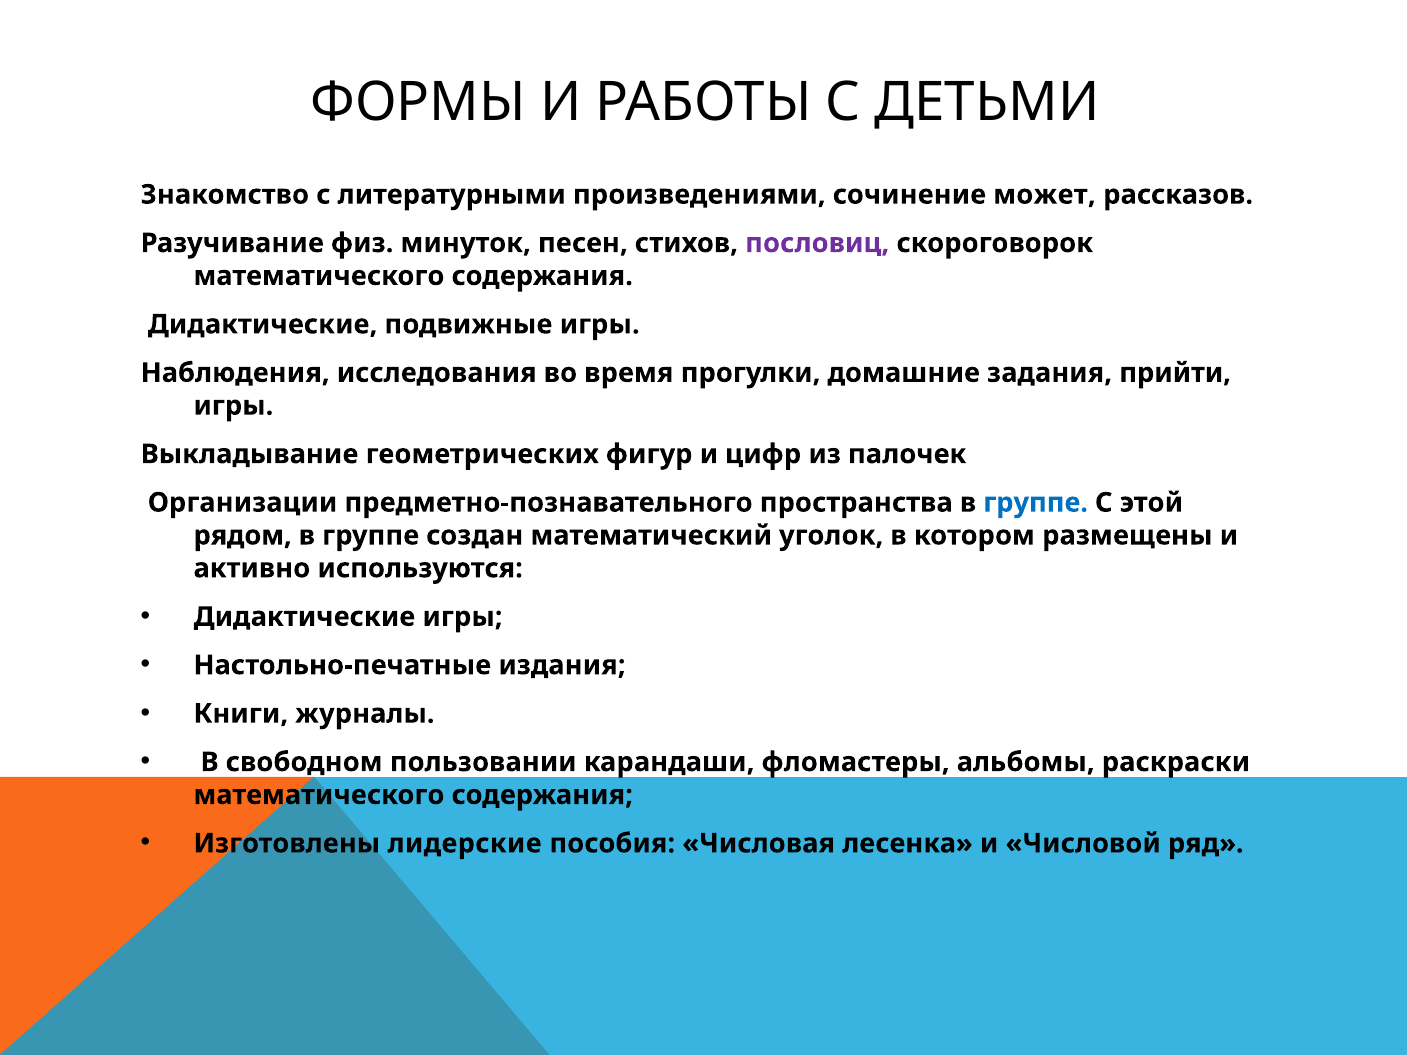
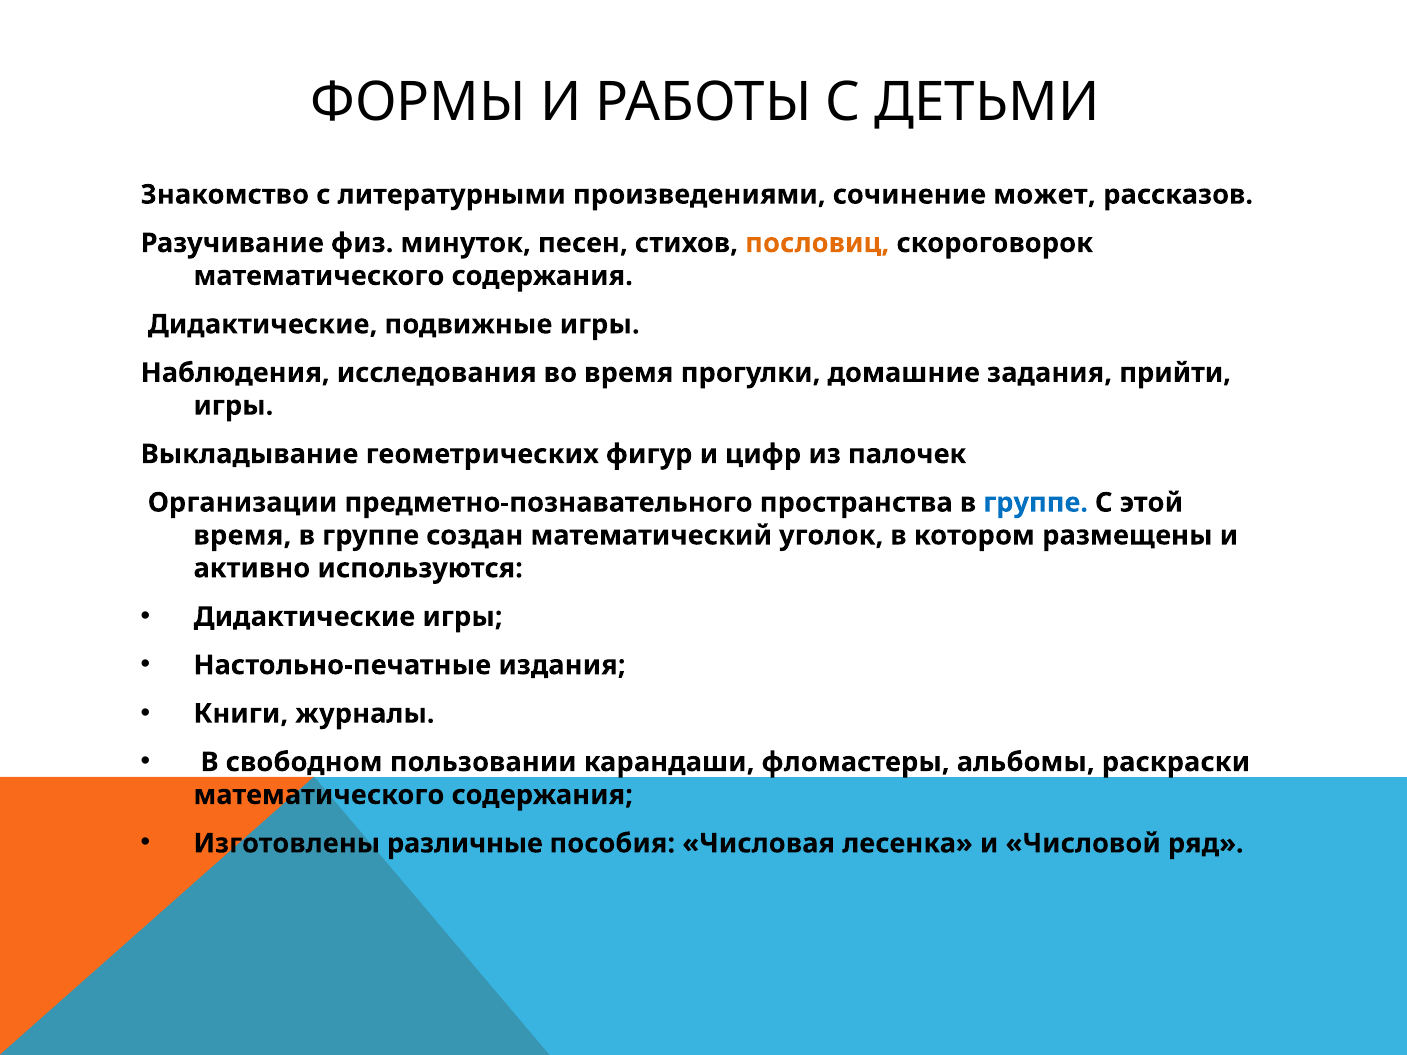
пословиц colour: purple -> orange
рядом at (243, 536): рядом -> время
лидерские: лидерские -> различные
